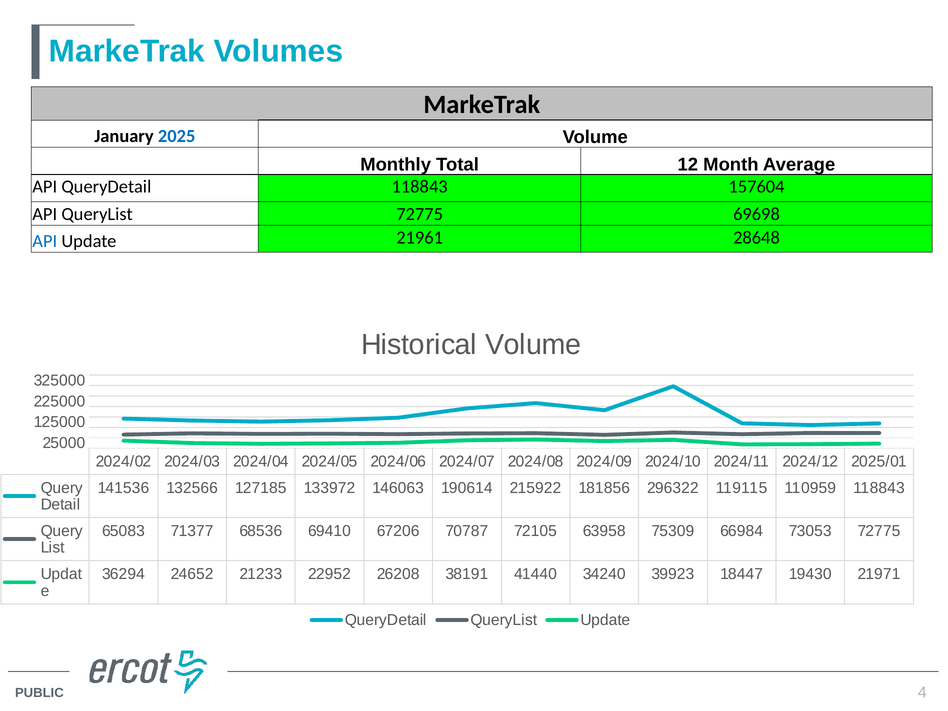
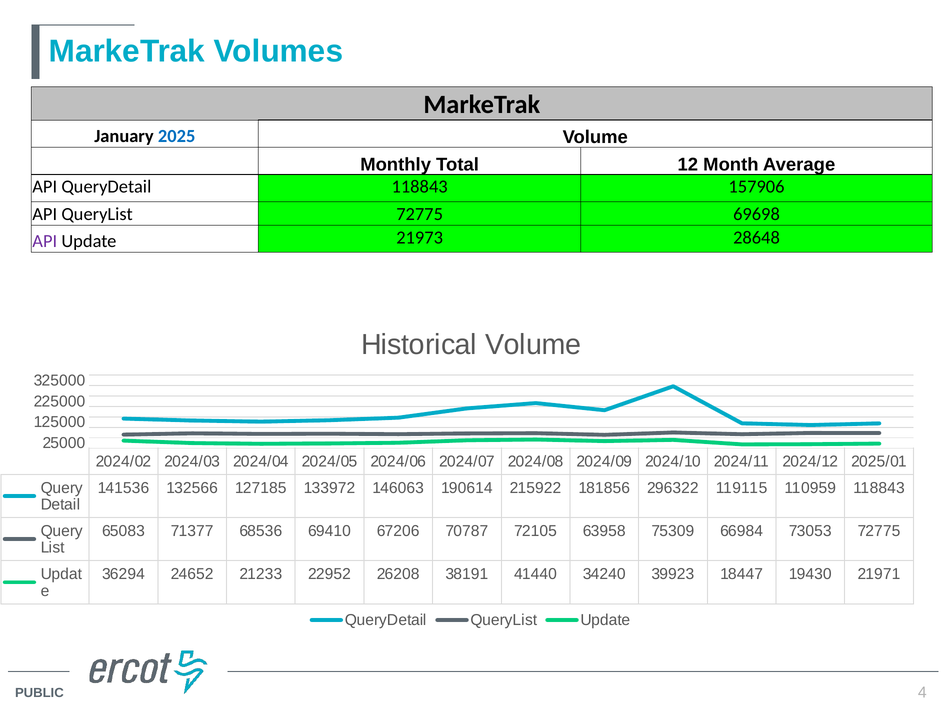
157604: 157604 -> 157906
API at (45, 241) colour: blue -> purple
21961: 21961 -> 21973
